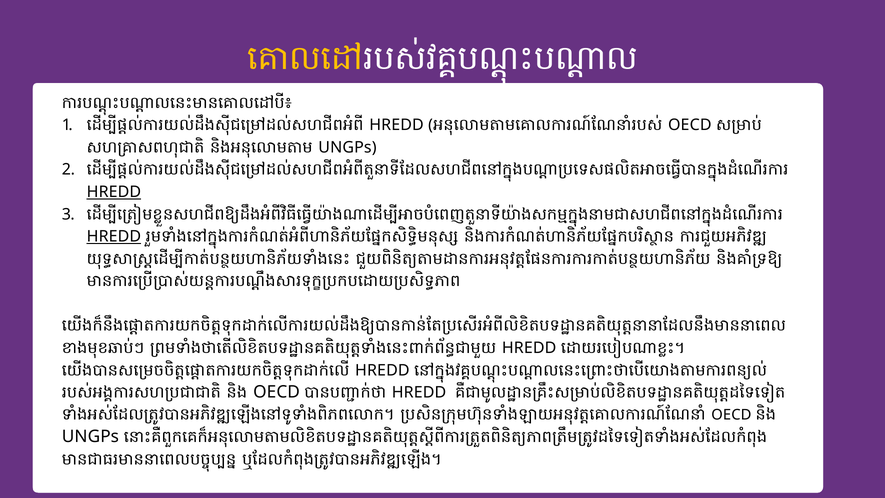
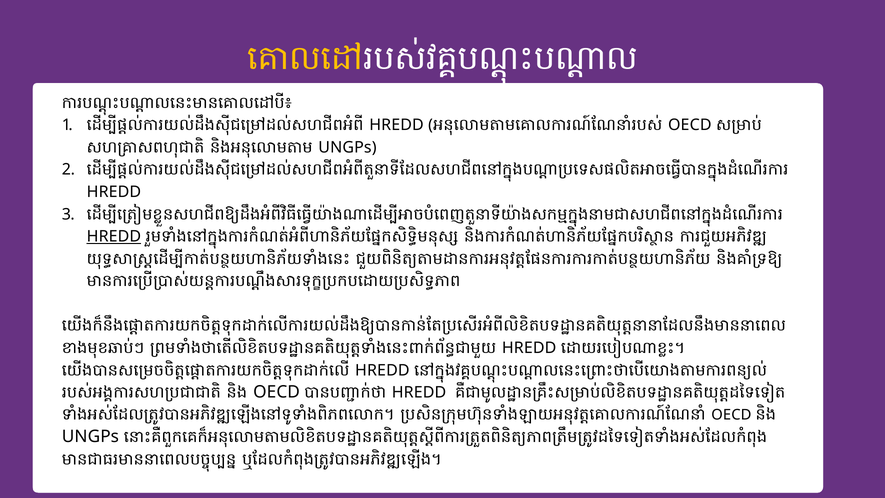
HREDD at (114, 192) underline: present -> none
